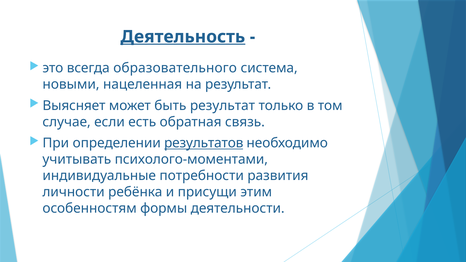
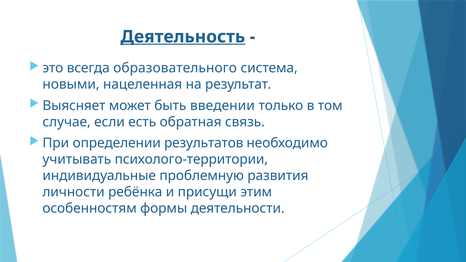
быть результат: результат -> введении
результатов underline: present -> none
психолого-моментами: психолого-моментами -> психолого-территории
потребности: потребности -> проблемную
